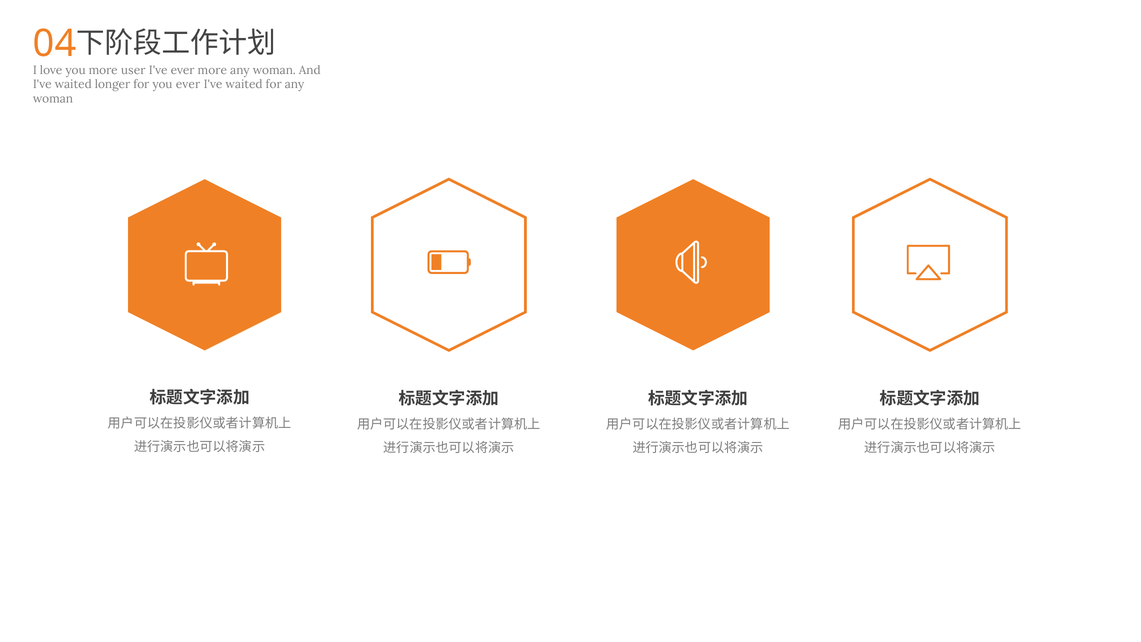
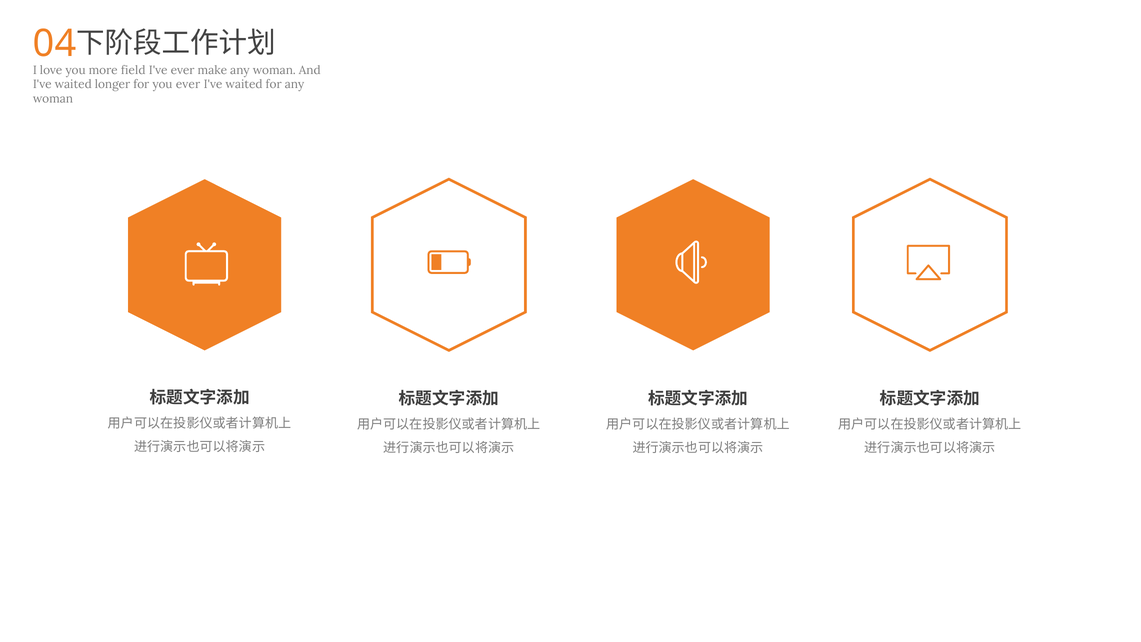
user: user -> field
ever more: more -> make
